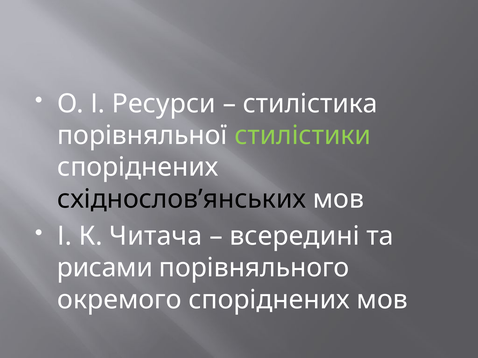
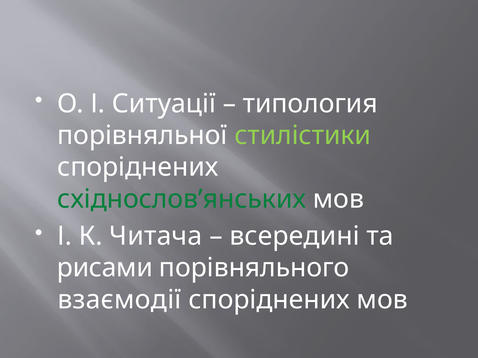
Ресурси: Ресурси -> Ситуації
стилістика: стилістика -> типология
східнослов’янських colour: black -> green
окремого: окремого -> взаємодії
